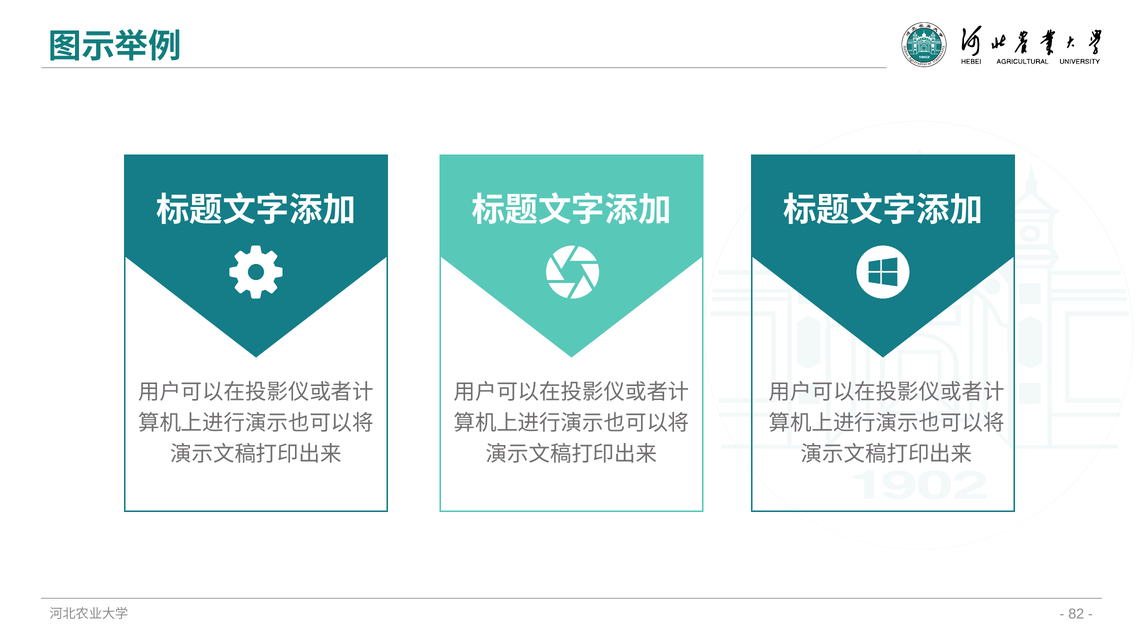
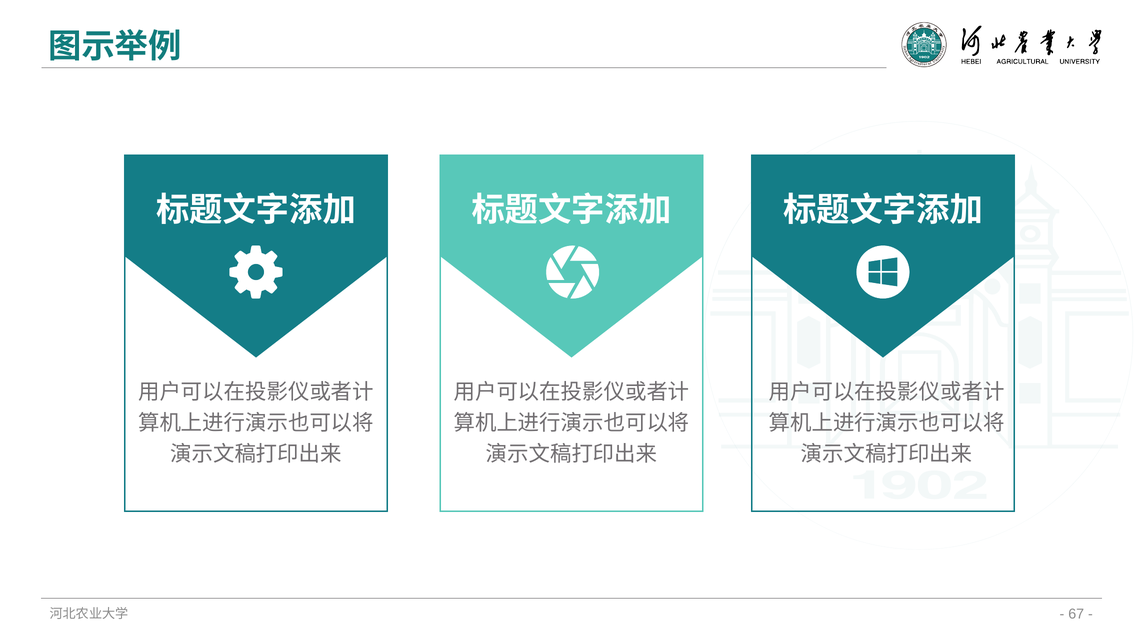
82: 82 -> 67
